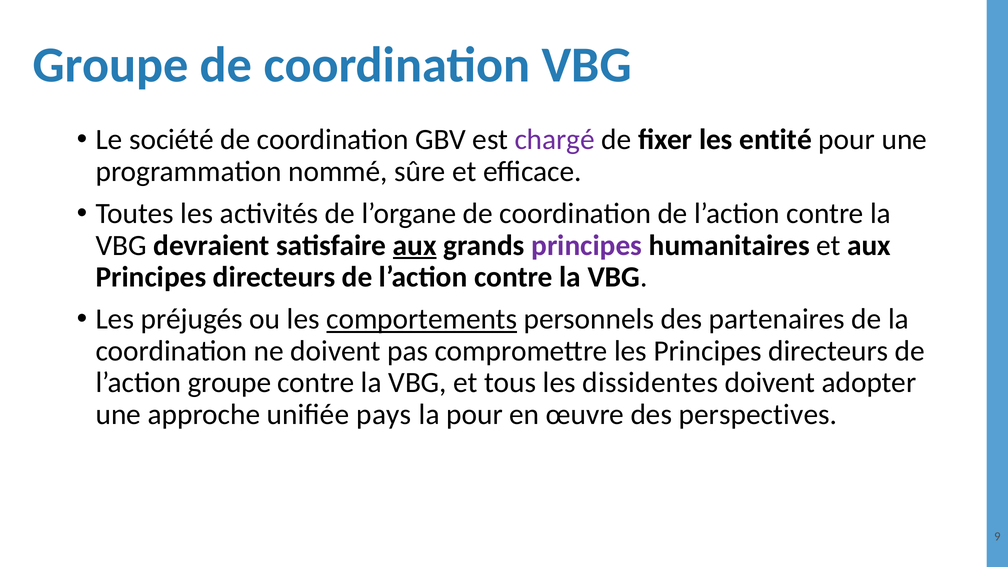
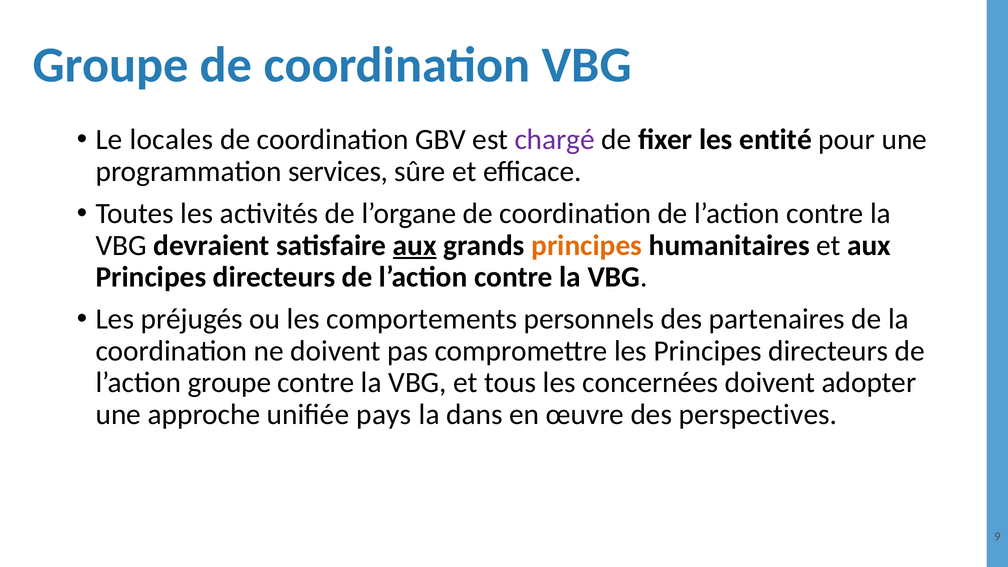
société: société -> locales
nommé: nommé -> services
principes at (587, 245) colour: purple -> orange
comportements underline: present -> none
dissidentes: dissidentes -> concernées
la pour: pour -> dans
